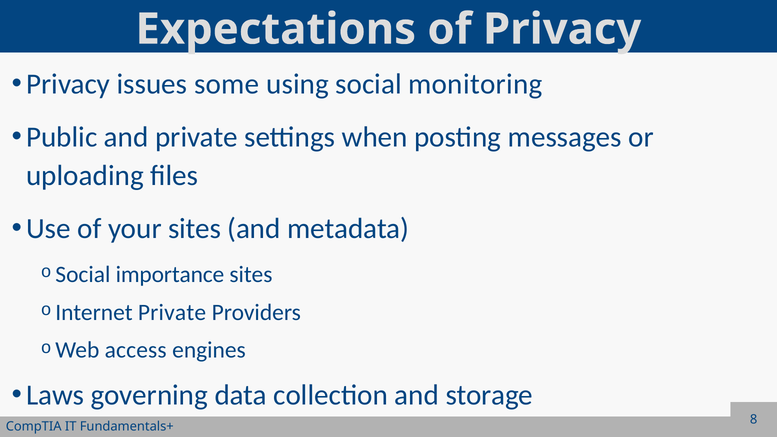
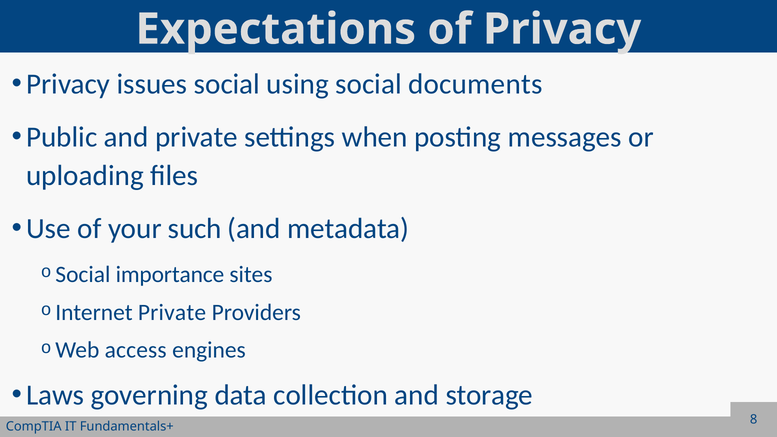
issues some: some -> social
monitoring: monitoring -> documents
your sites: sites -> such
